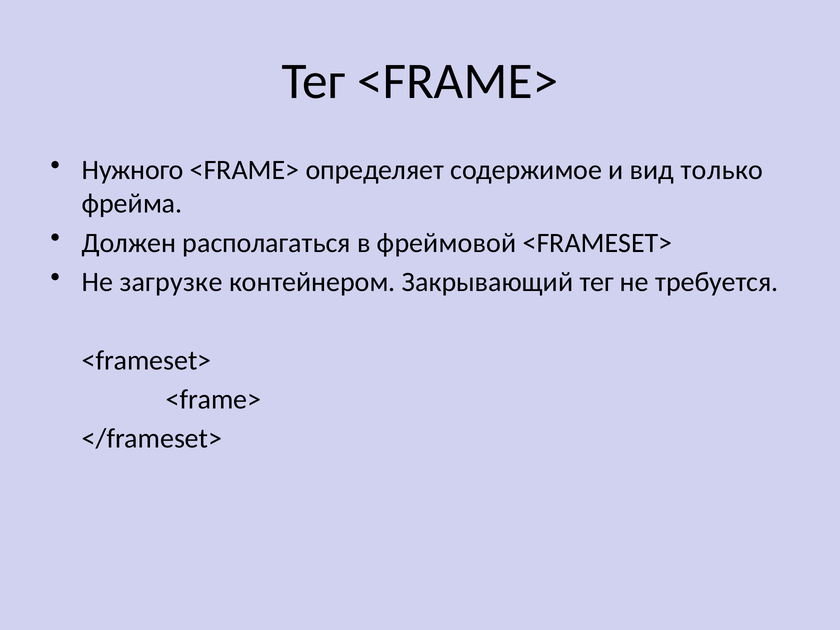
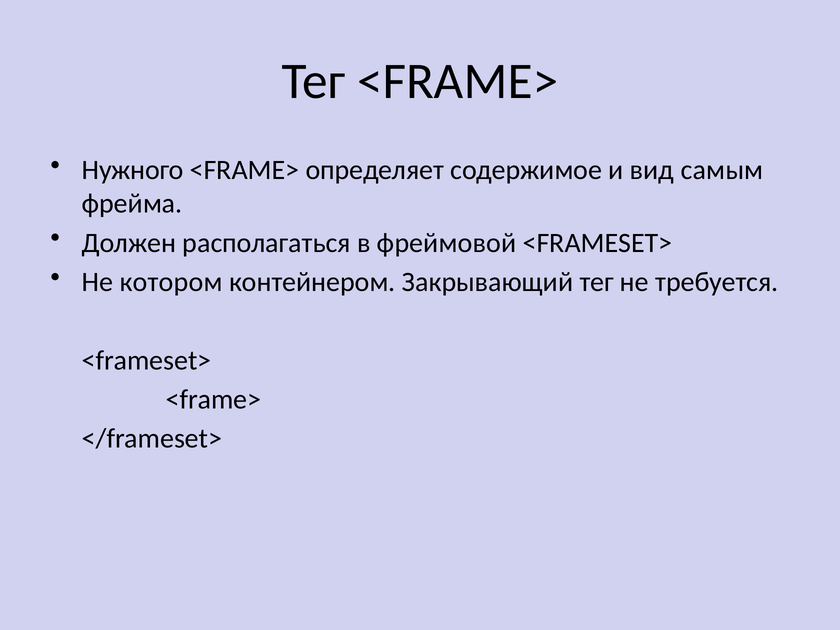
только: только -> самым
загрузке: загрузке -> котором
